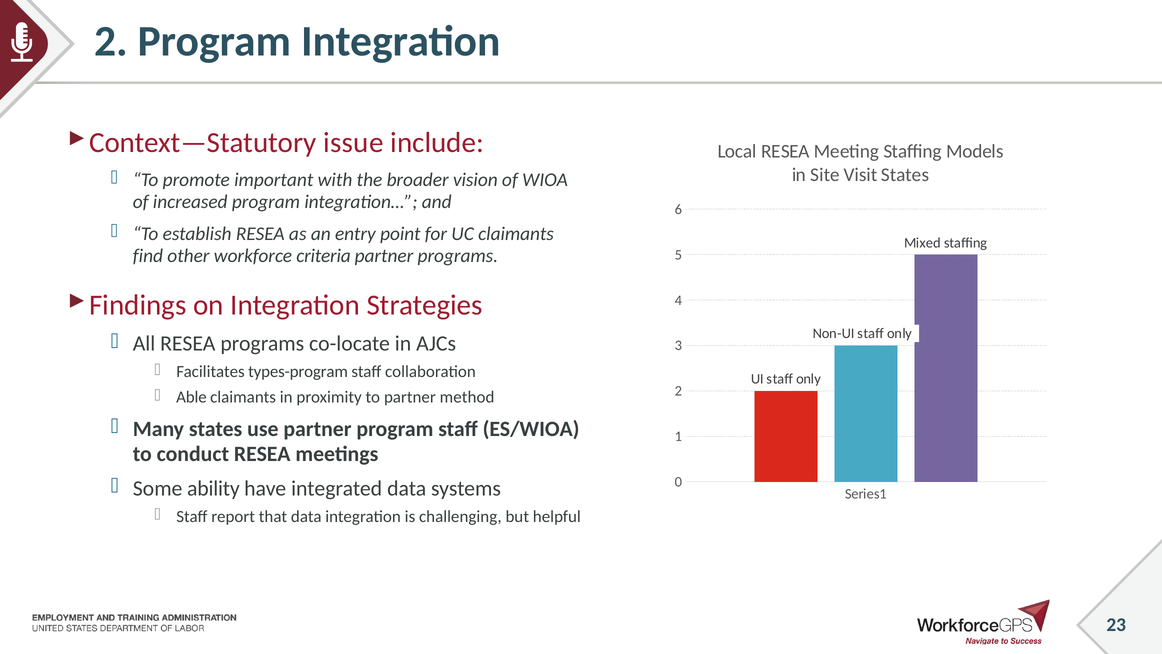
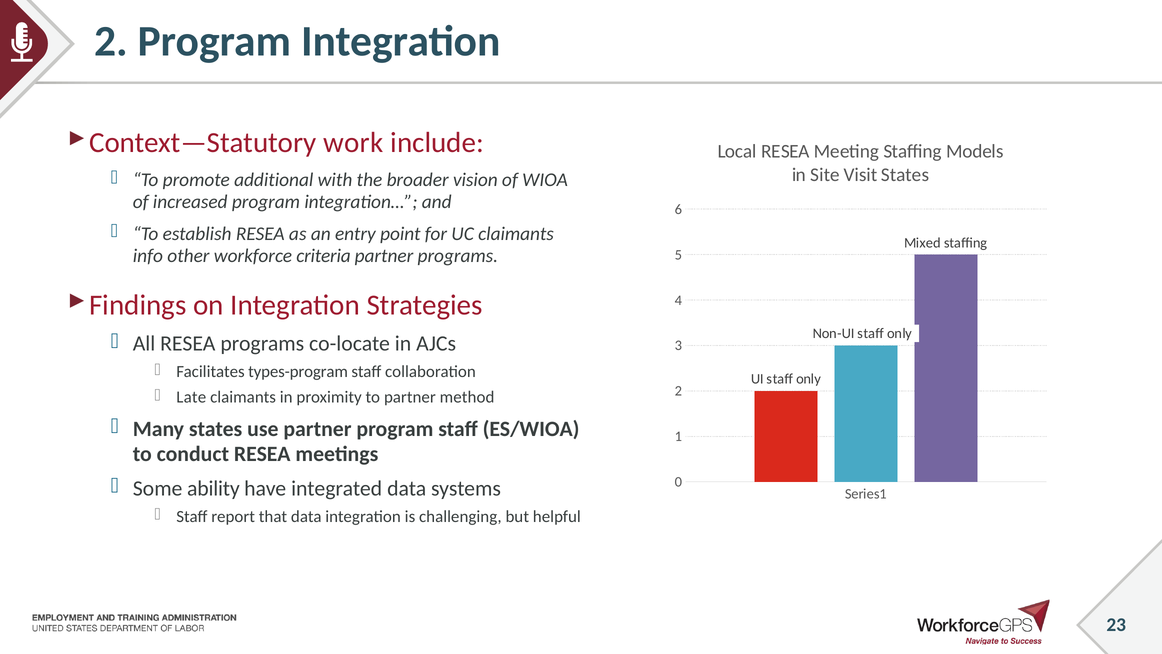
issue: issue -> work
important: important -> additional
find: find -> info
Able: Able -> Late
